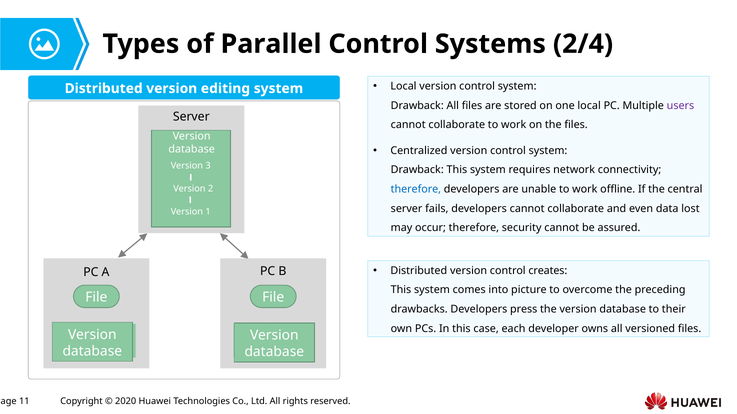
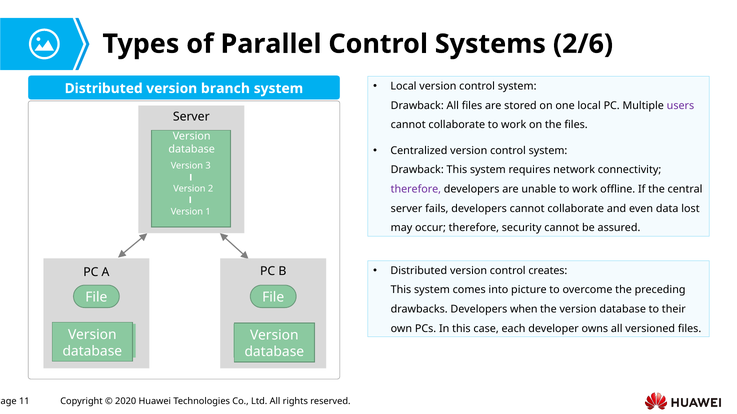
2/4: 2/4 -> 2/6
editing: editing -> branch
therefore at (416, 189) colour: blue -> purple
press: press -> when
